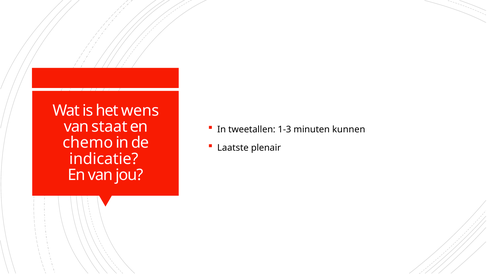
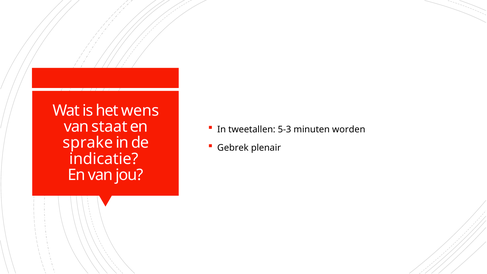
1-3: 1-3 -> 5-3
kunnen: kunnen -> worden
chemo: chemo -> sprake
Laatste: Laatste -> Gebrek
